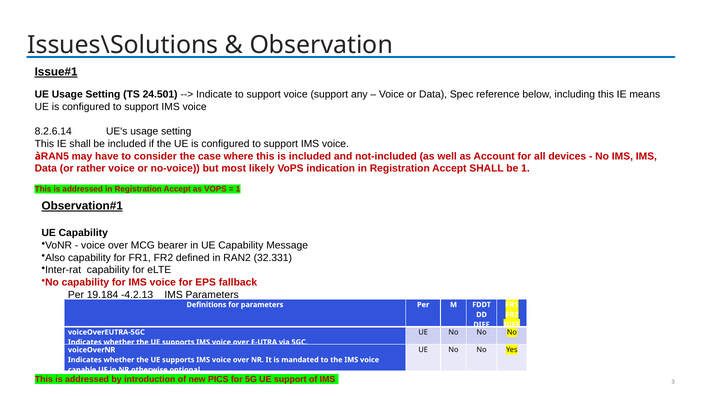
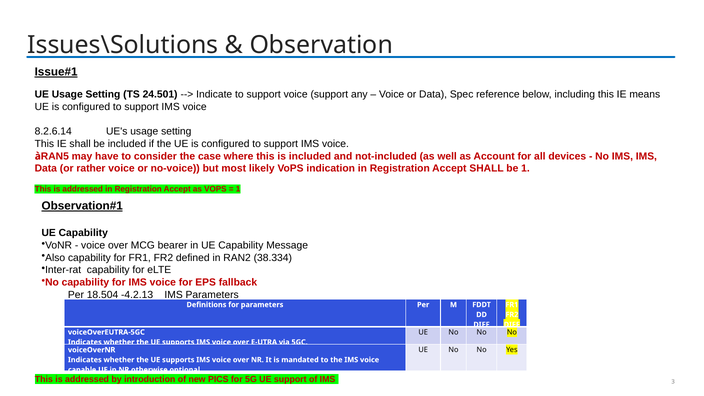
32.331: 32.331 -> 38.334
19.184: 19.184 -> 18.504
